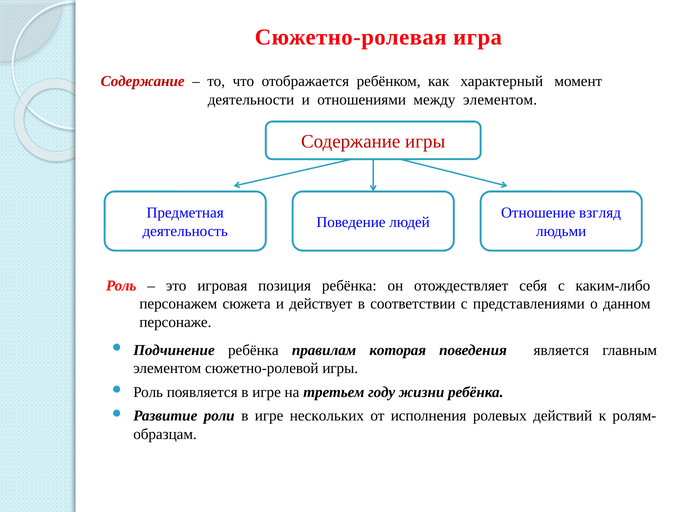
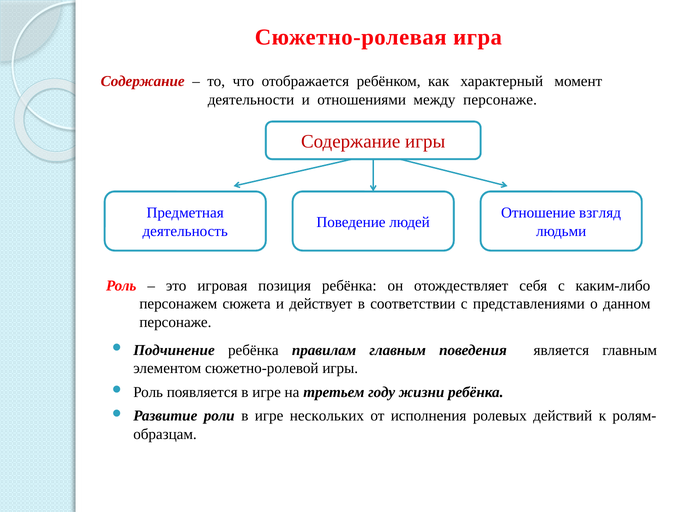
между элементом: элементом -> персонаже
правилам которая: которая -> главным
